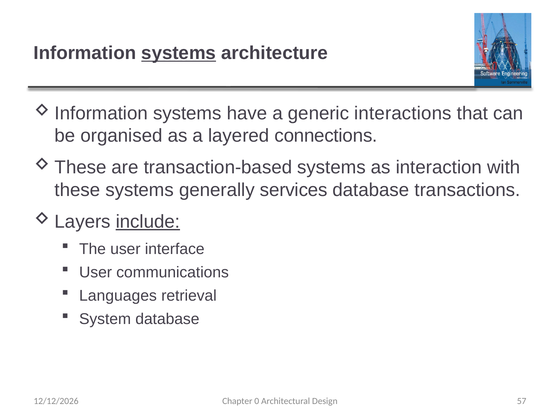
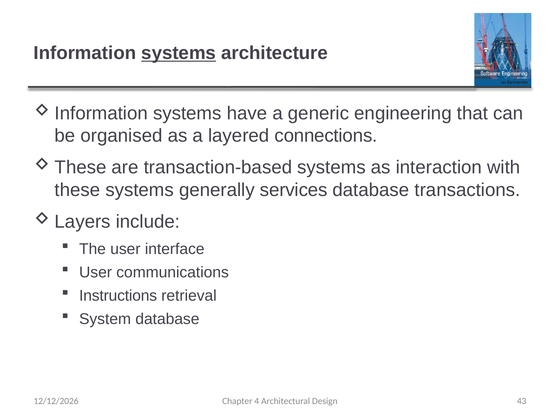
interactions: interactions -> engineering
include underline: present -> none
Languages: Languages -> Instructions
0: 0 -> 4
57: 57 -> 43
